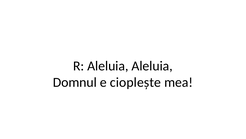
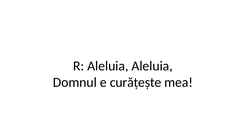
cioplește: cioplește -> curățește
